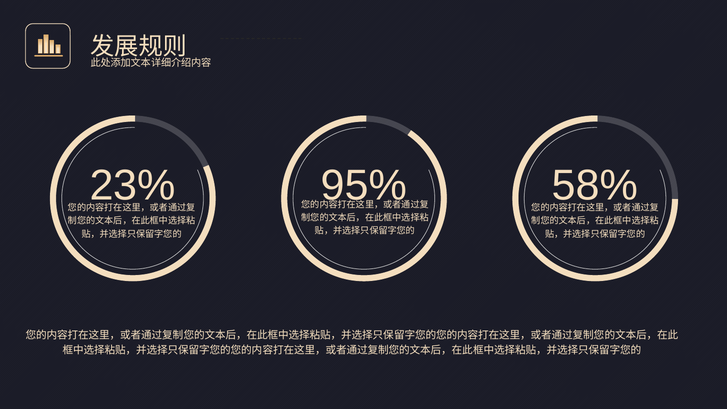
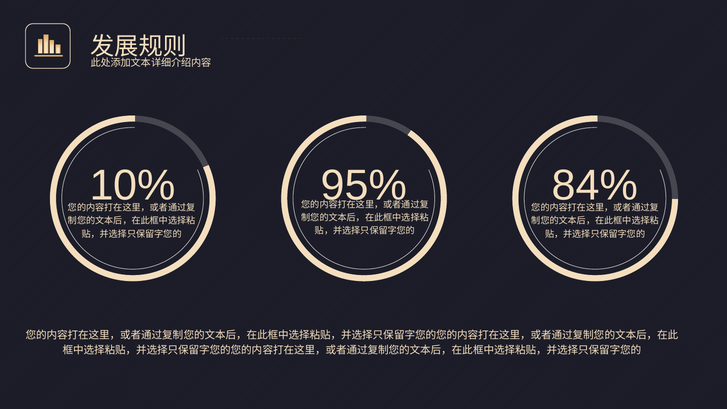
23%: 23% -> 10%
58%: 58% -> 84%
